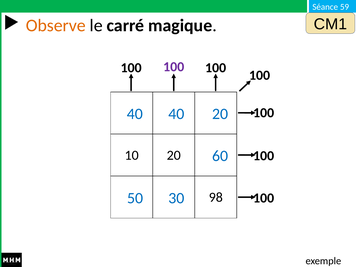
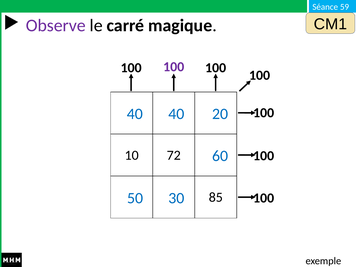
Observe colour: orange -> purple
10 20: 20 -> 72
98: 98 -> 85
